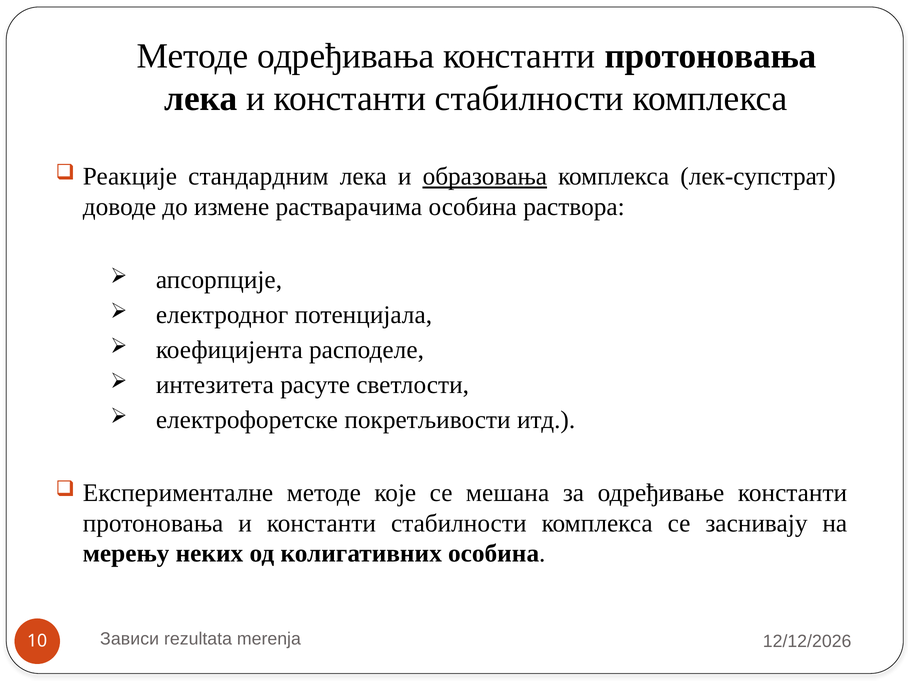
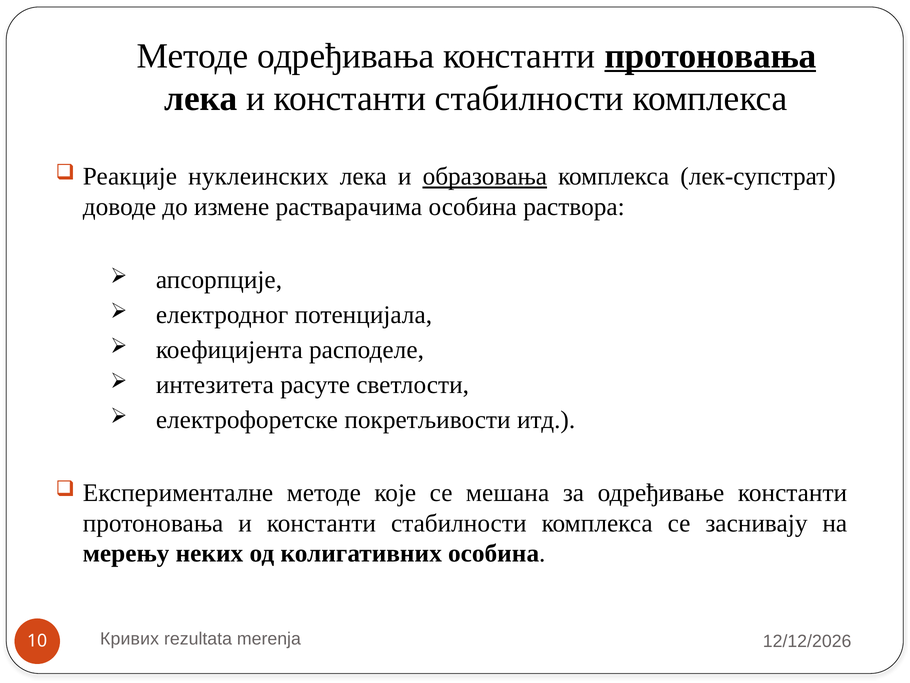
протоновања at (710, 56) underline: none -> present
стандардним: стандардним -> нуклеинских
Зависи: Зависи -> Кривих
